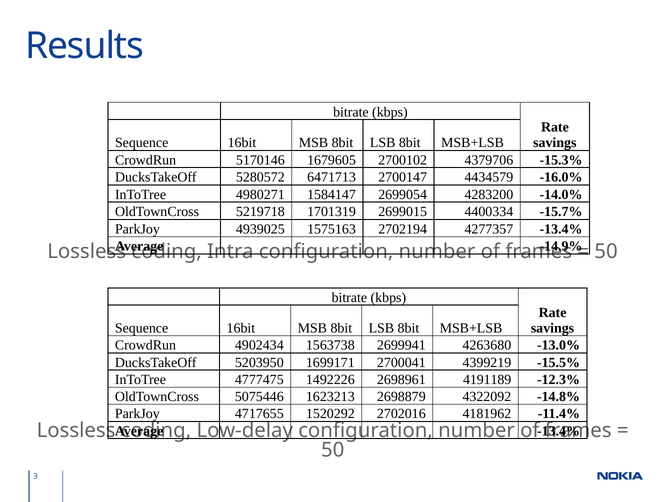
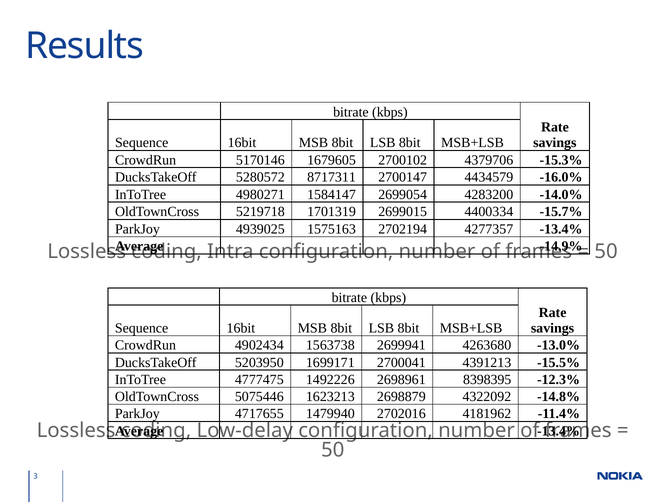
6471713: 6471713 -> 8717311
4399219: 4399219 -> 4391213
4191189: 4191189 -> 8398395
1520292: 1520292 -> 1479940
